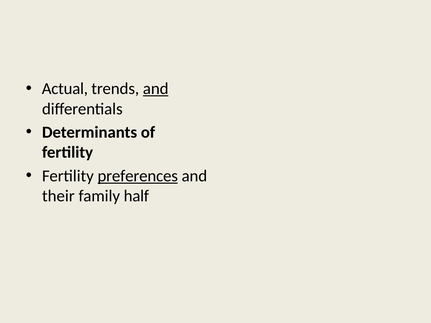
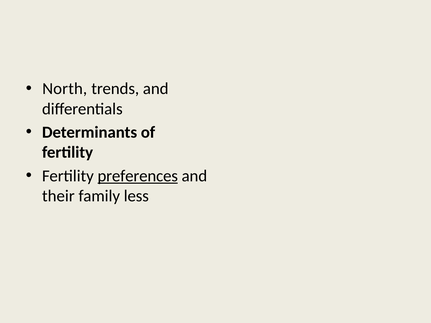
Actual: Actual -> North
and at (156, 89) underline: present -> none
half: half -> less
